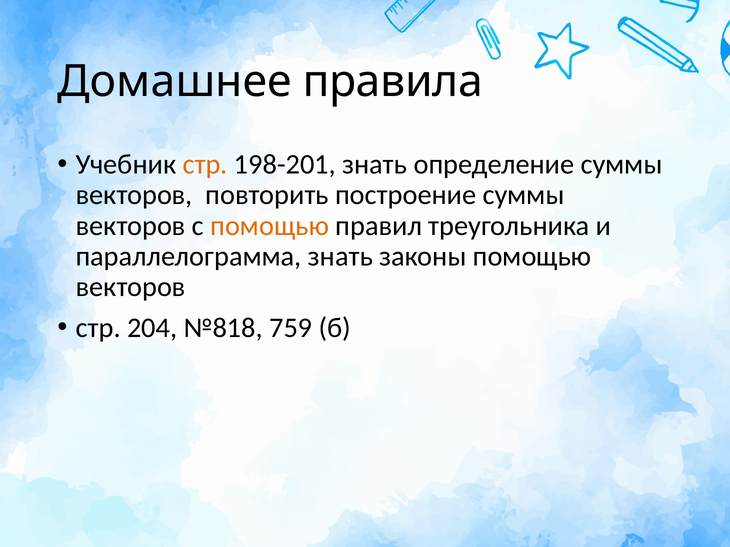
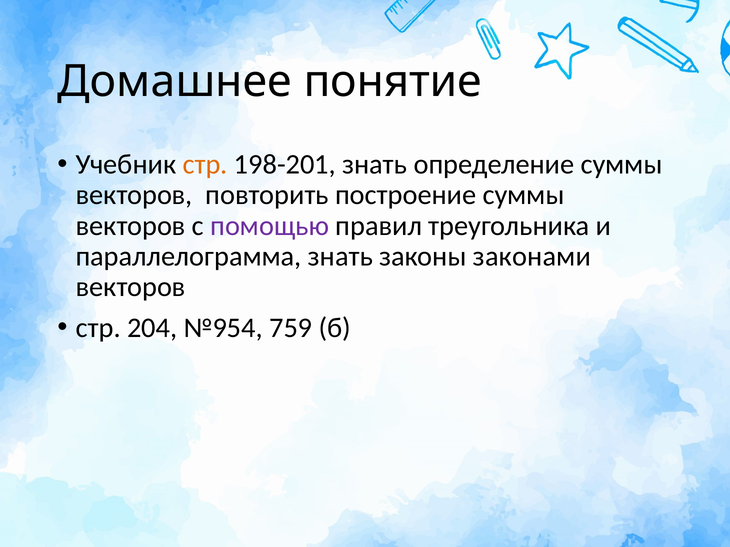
правила: правила -> понятие
помощью at (270, 226) colour: orange -> purple
законы помощью: помощью -> законами
№818: №818 -> №954
